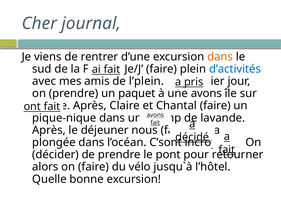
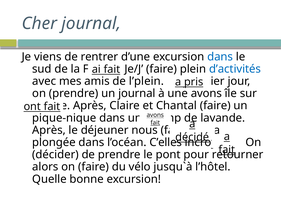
dans at (220, 57) colour: orange -> blue
un paquet: paquet -> journal
C’sont: C’sont -> C’elles
